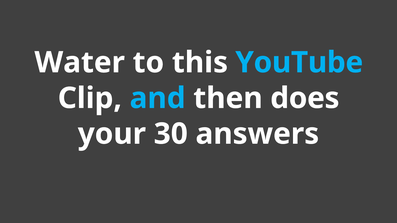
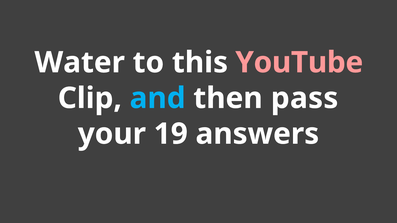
YouTube colour: light blue -> pink
does: does -> pass
30: 30 -> 19
